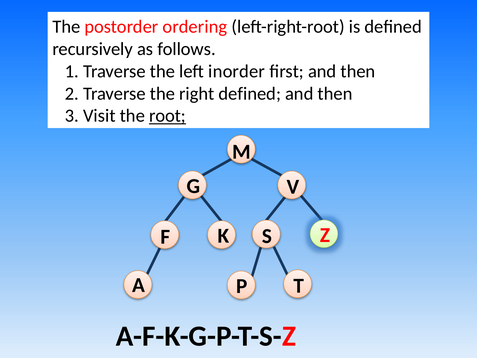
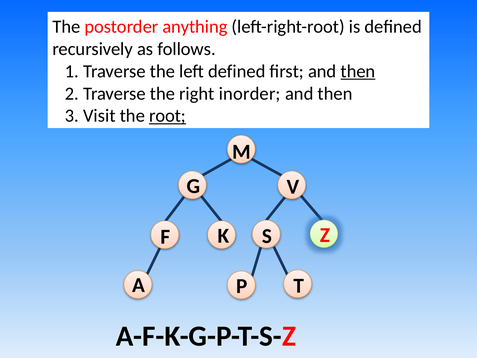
ordering: ordering -> anything
left inorder: inorder -> defined
then at (358, 71) underline: none -> present
right defined: defined -> inorder
